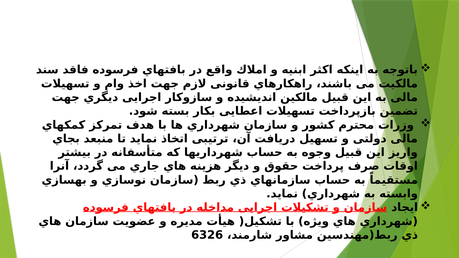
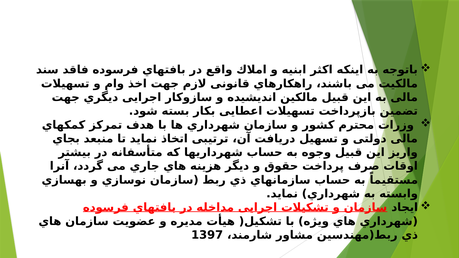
6326: 6326 -> 1397
